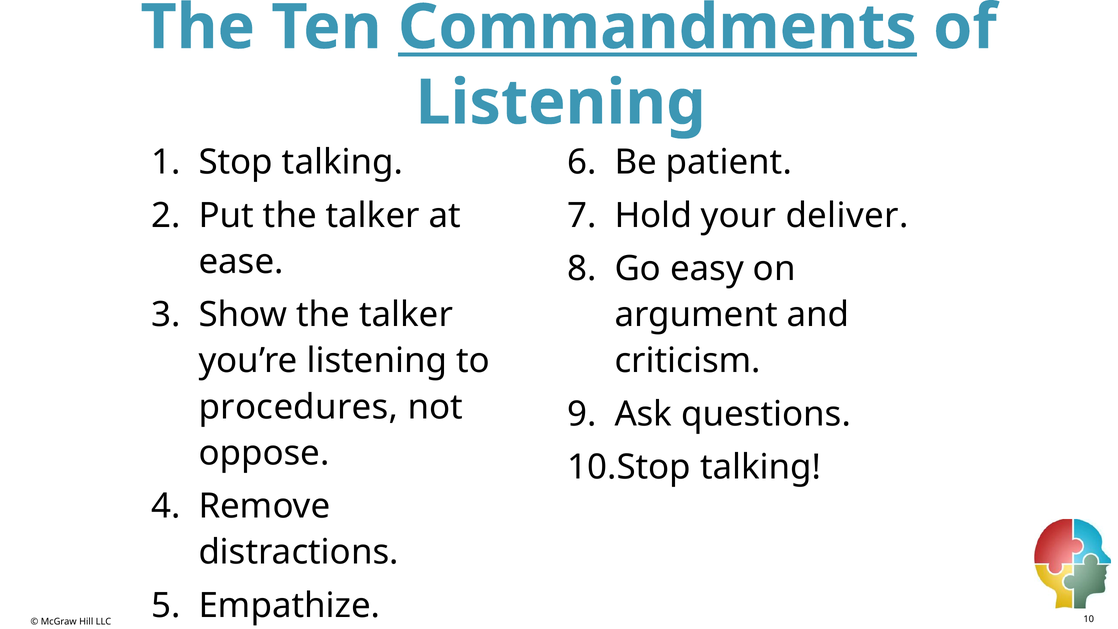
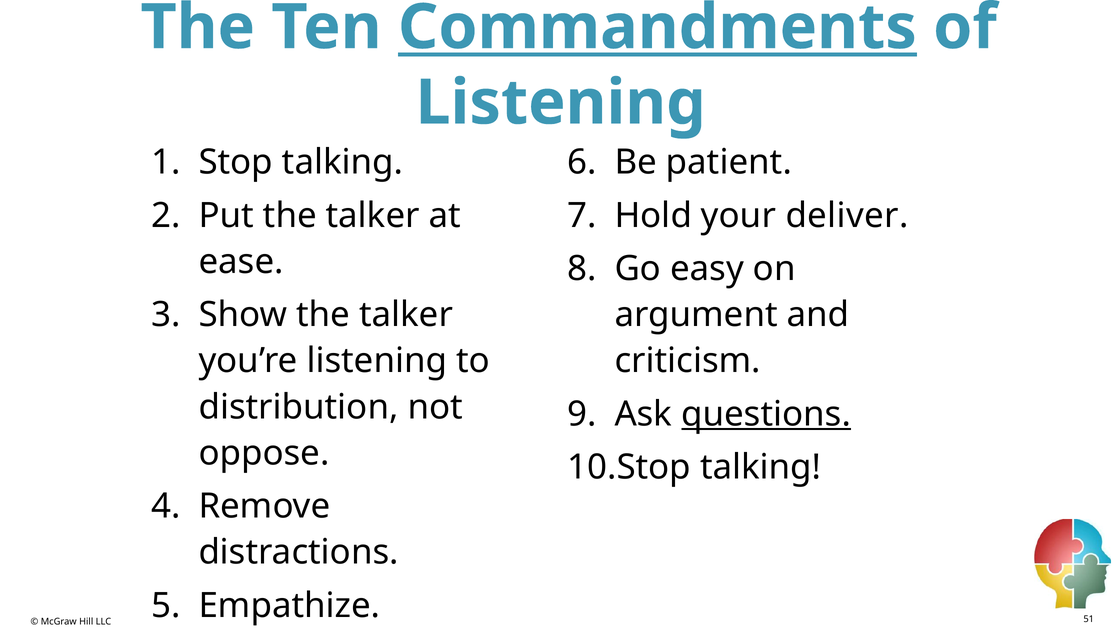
procedures: procedures -> distribution
questions underline: none -> present
10: 10 -> 51
